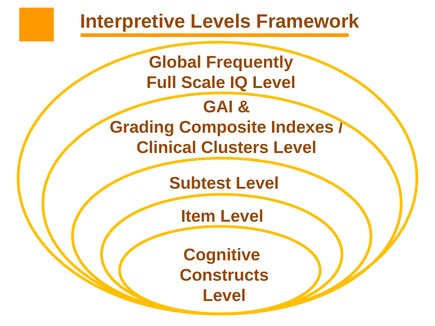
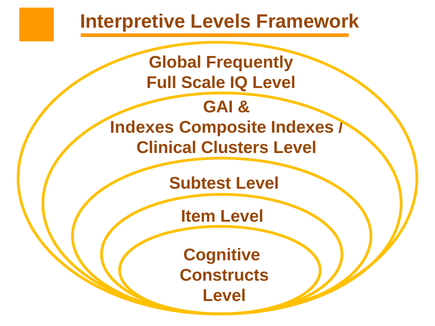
Grading at (142, 127): Grading -> Indexes
